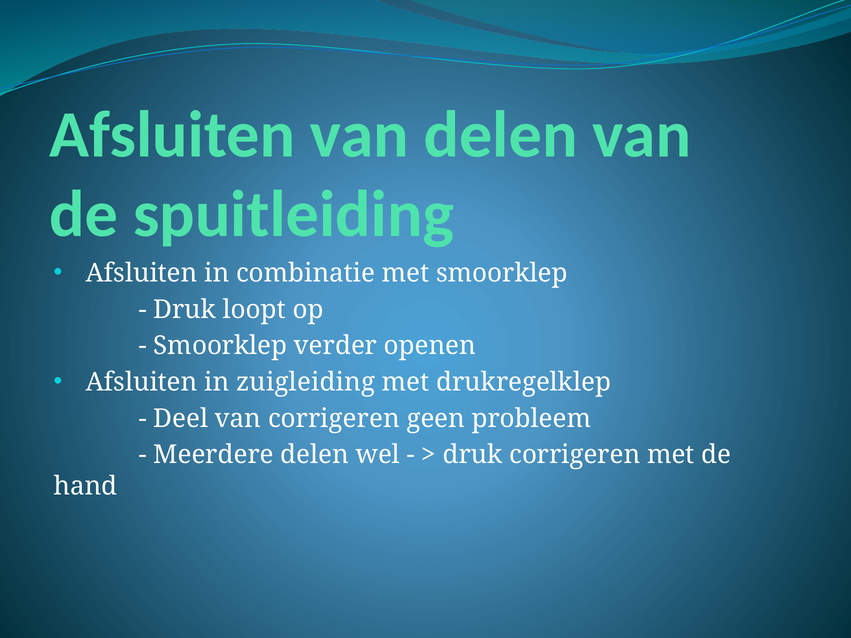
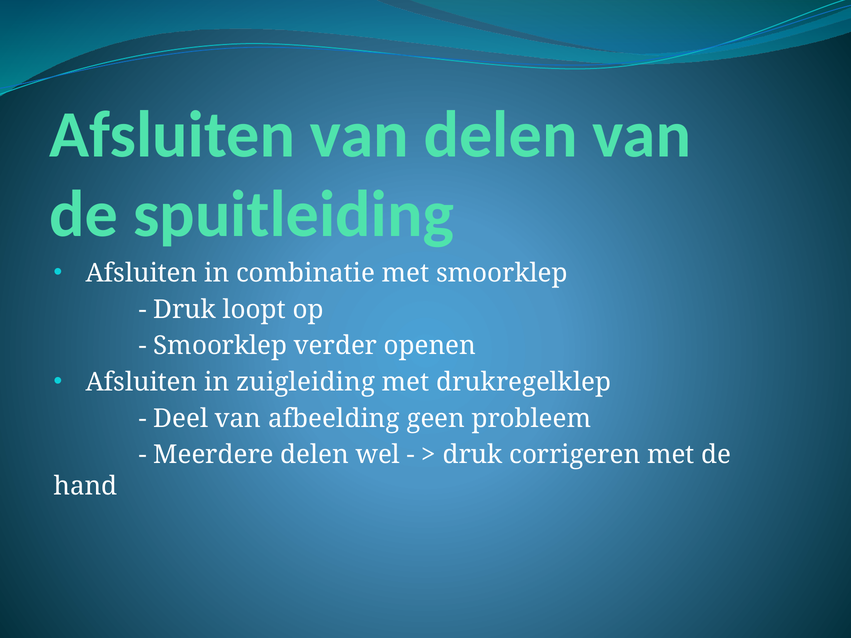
van corrigeren: corrigeren -> afbeelding
